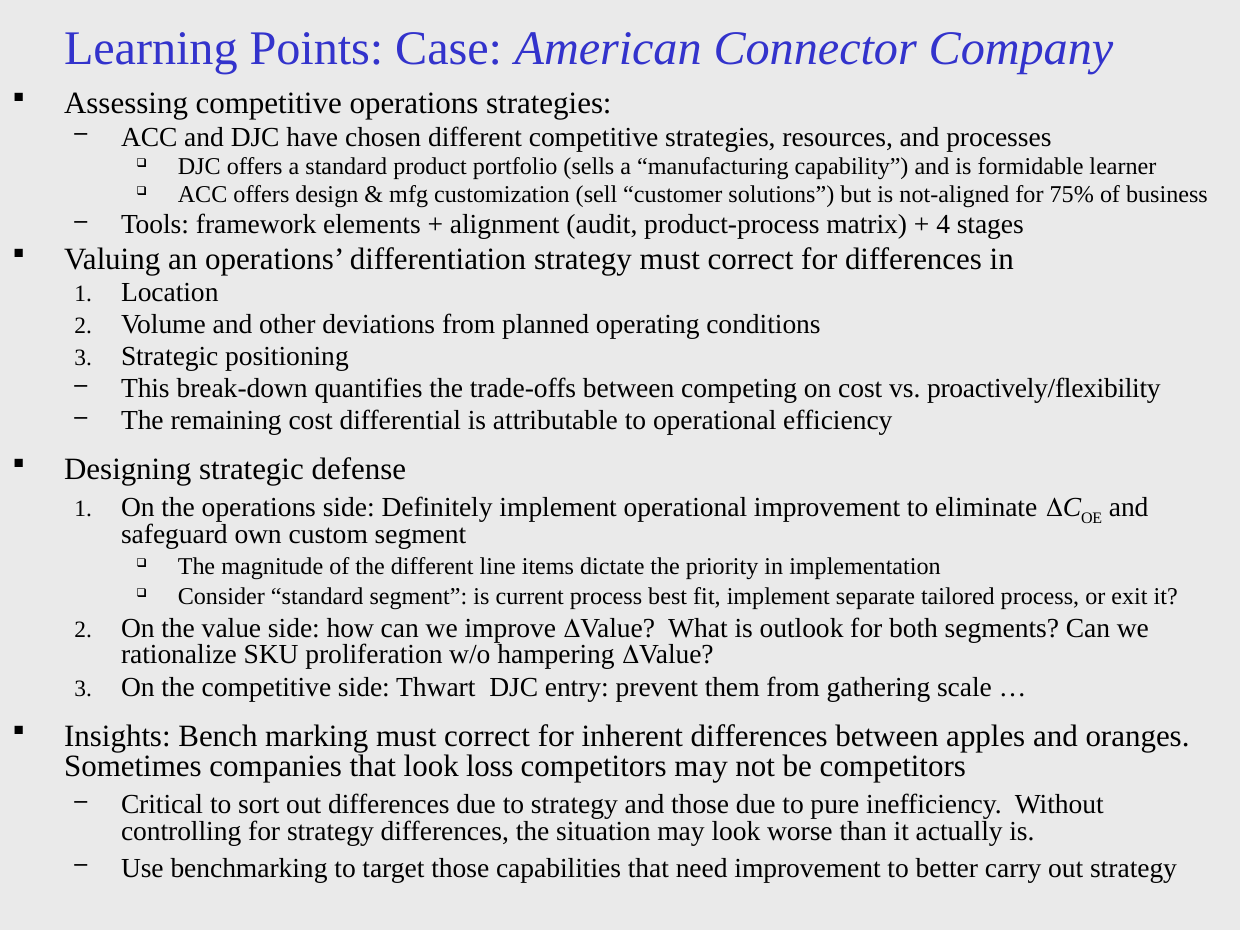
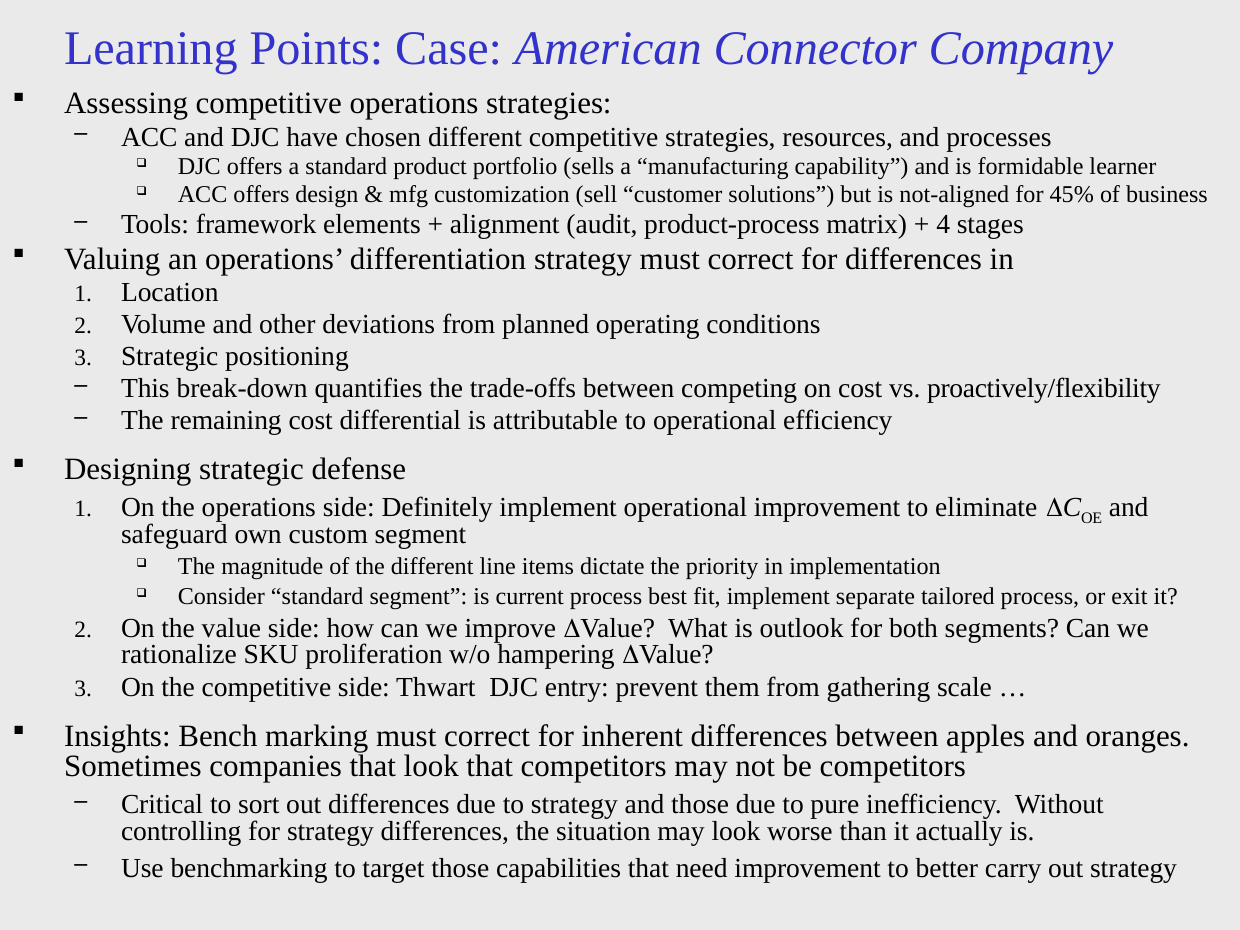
75%: 75% -> 45%
look loss: loss -> that
